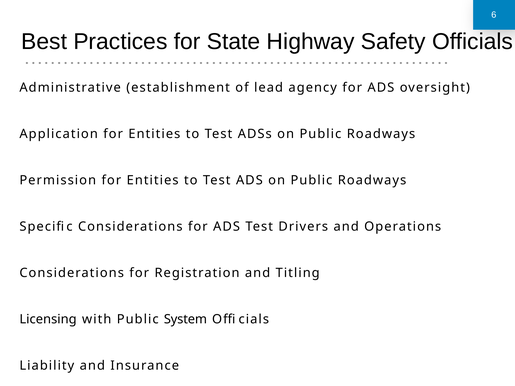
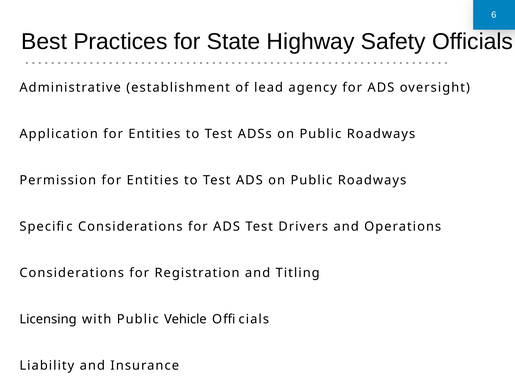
System: System -> Vehicle
